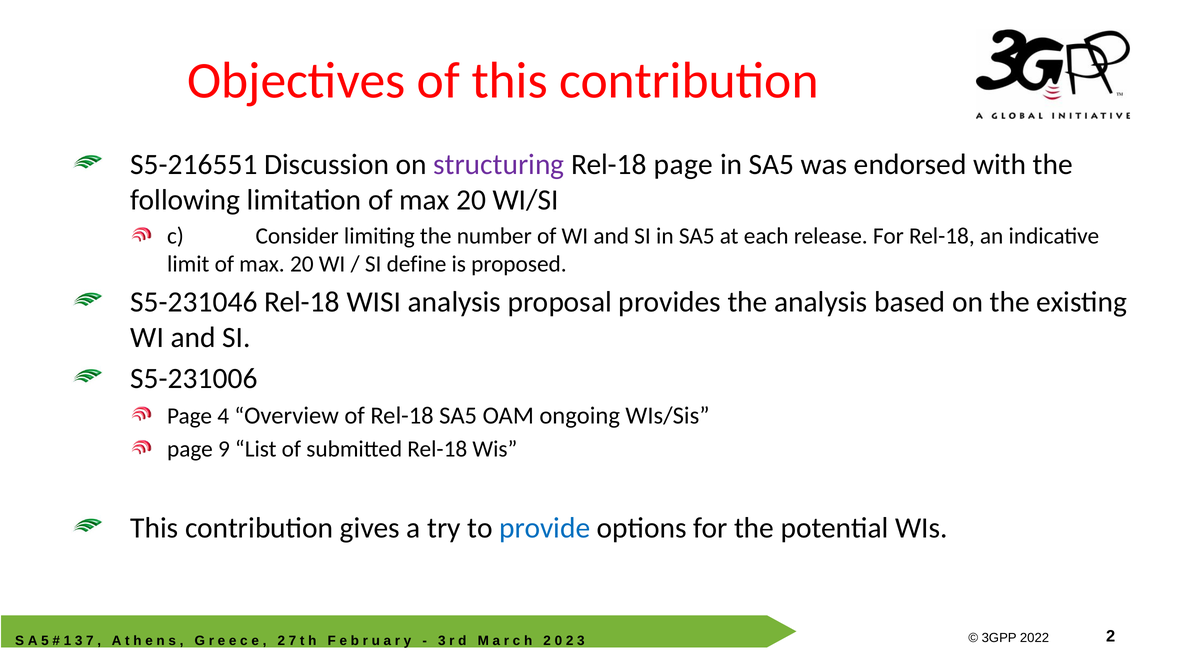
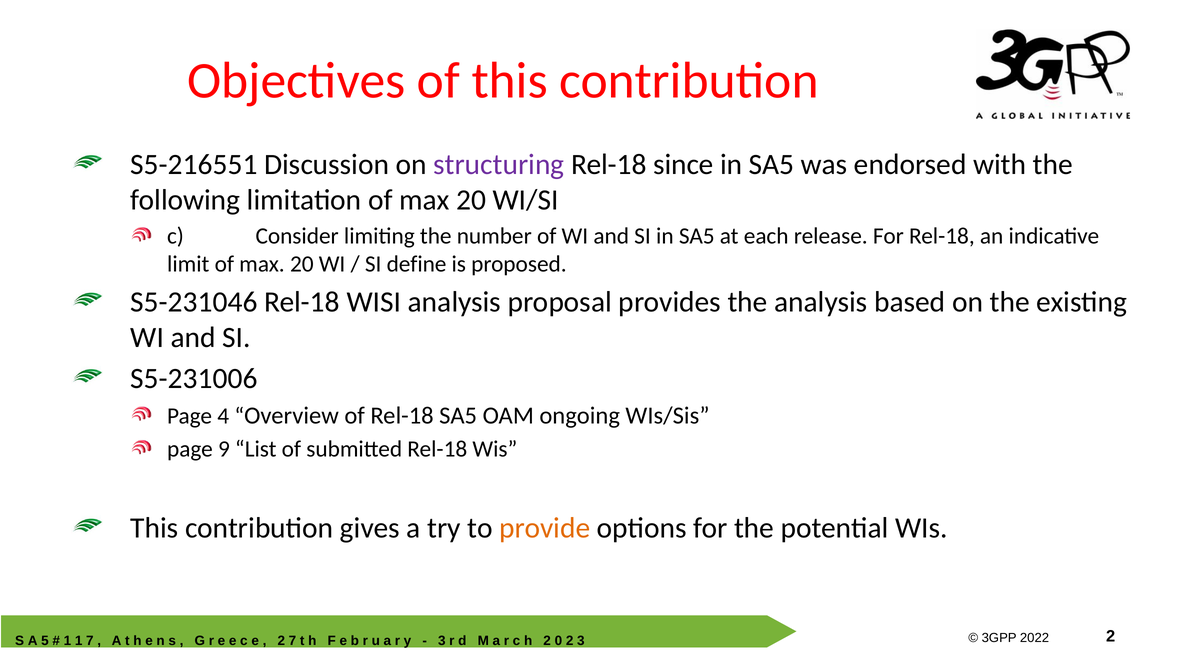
Rel-18 page: page -> since
provide colour: blue -> orange
3 at (79, 641): 3 -> 1
